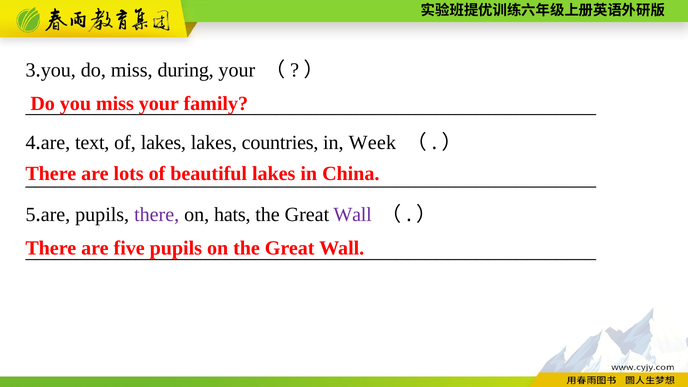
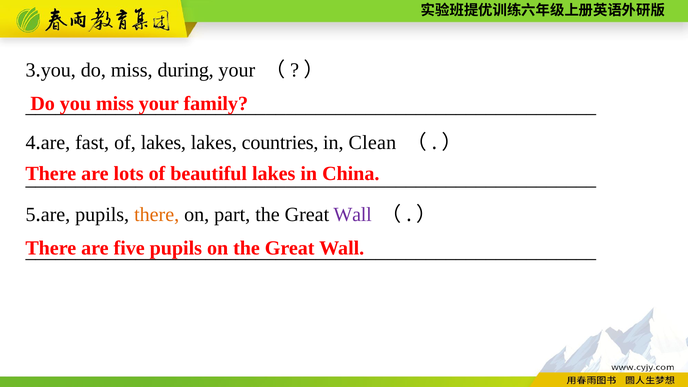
text: text -> fast
Week: Week -> Clean
there at (157, 215) colour: purple -> orange
hats: hats -> part
